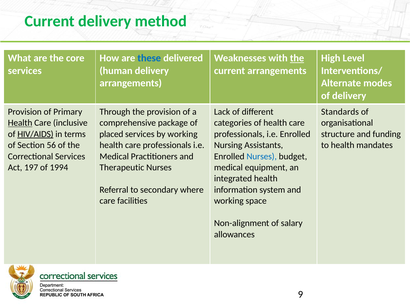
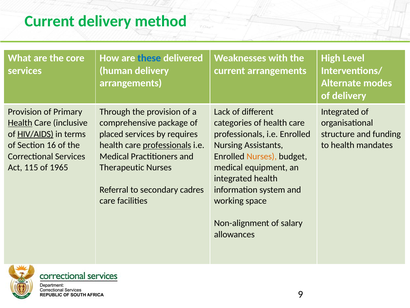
the at (297, 58) underline: present -> none
Standards at (340, 112): Standards -> Integrated
by working: working -> requires
56: 56 -> 16
professionals at (167, 145) underline: none -> present
Nurses at (262, 156) colour: blue -> orange
197: 197 -> 115
1994: 1994 -> 1965
where: where -> cadres
